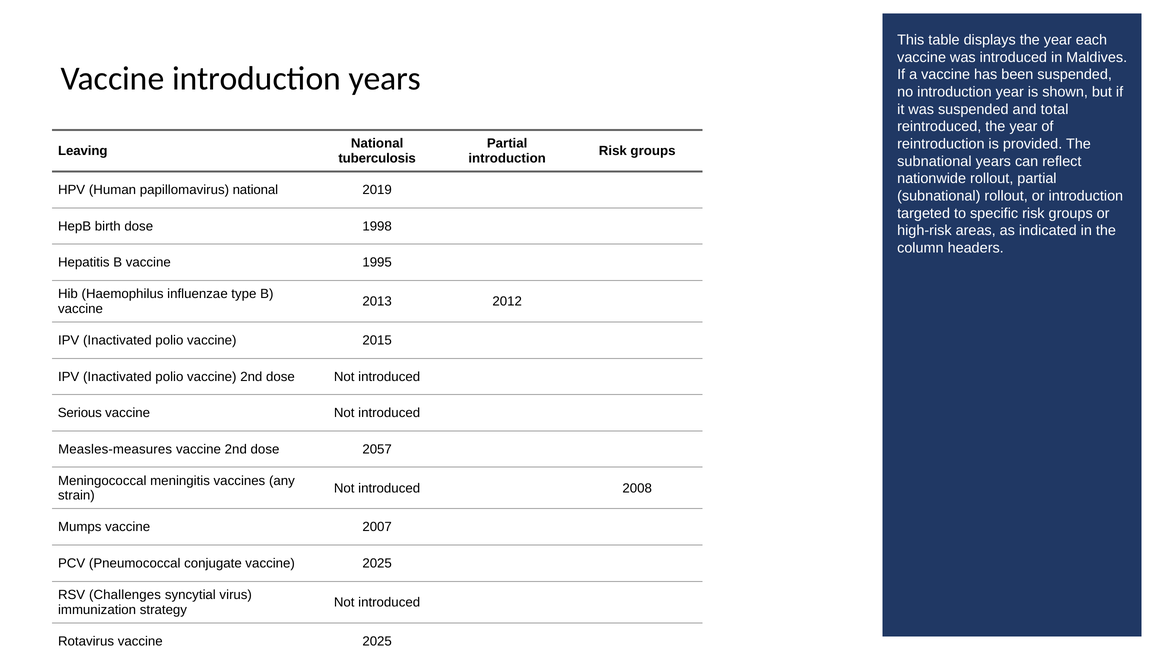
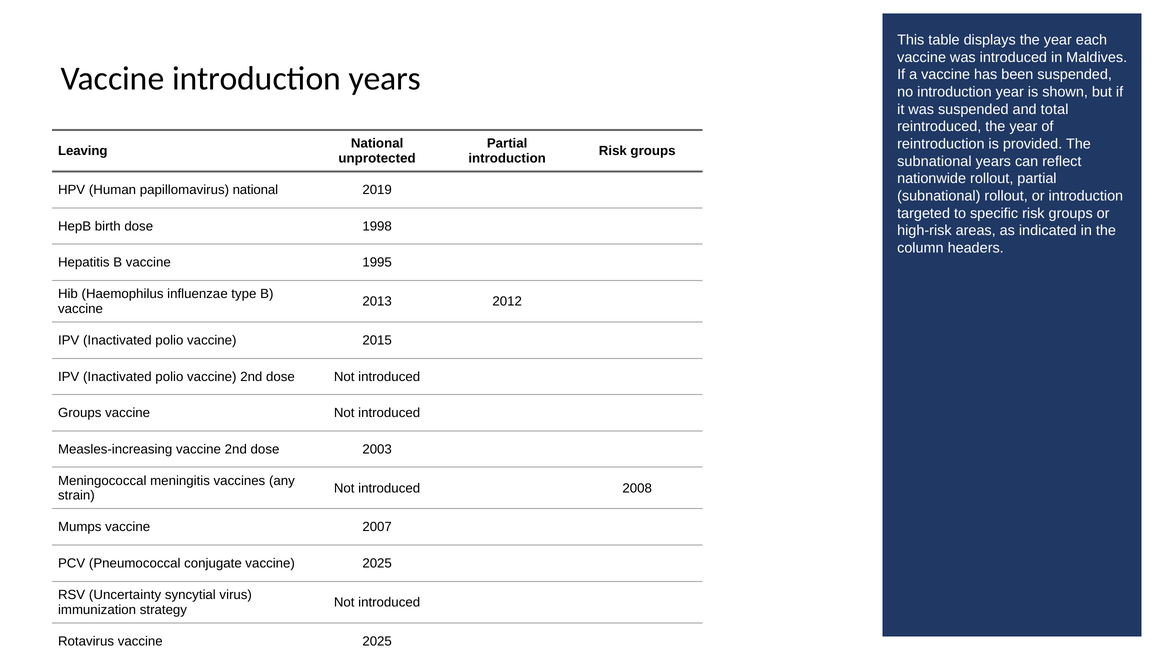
tuberculosis: tuberculosis -> unprotected
Serious at (80, 413): Serious -> Groups
Measles-measures: Measles-measures -> Measles-increasing
2057: 2057 -> 2003
Challenges: Challenges -> Uncertainty
